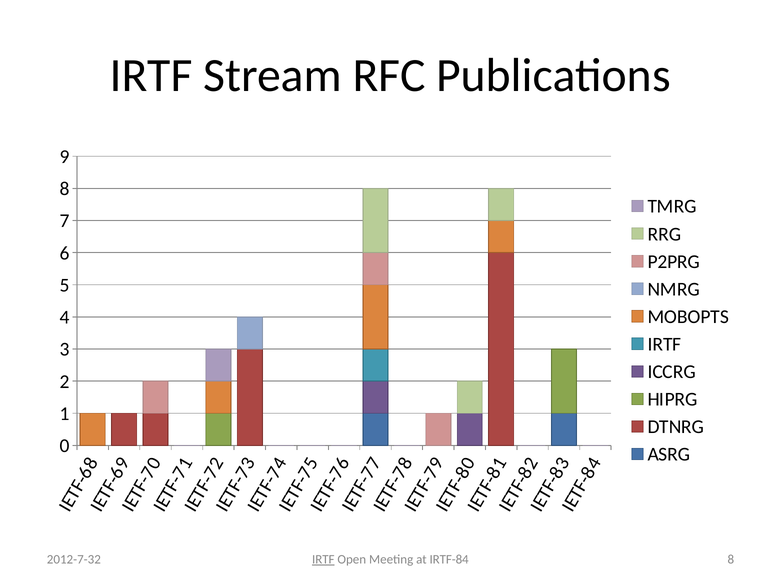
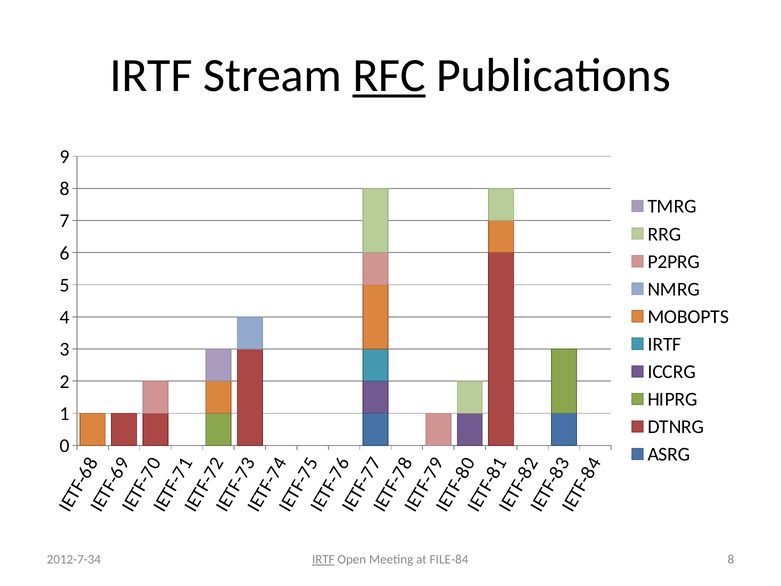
RFC underline: none -> present
IRTF-84: IRTF-84 -> FILE-84
2012-7-32: 2012-7-32 -> 2012-7-34
